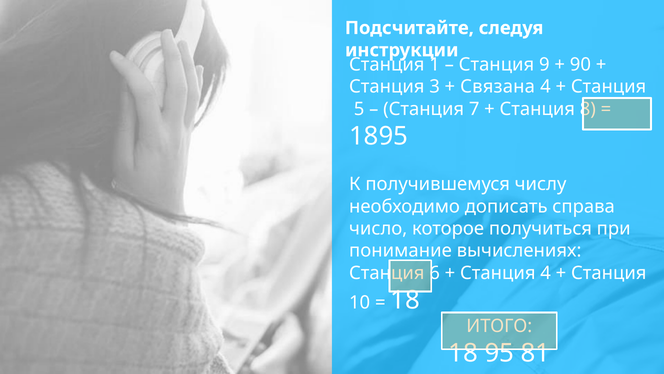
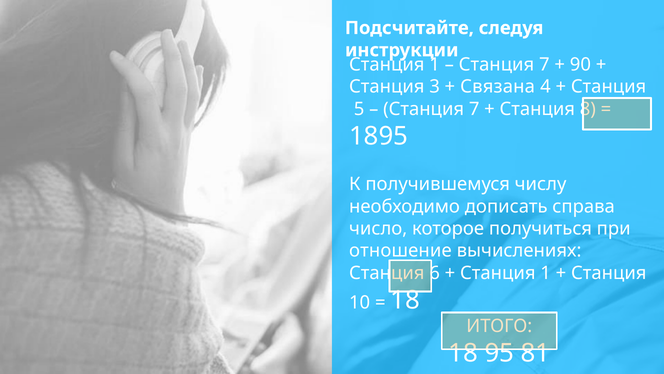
9 at (544, 65): 9 -> 7
понимание: понимание -> отношение
4 at (546, 273): 4 -> 1
